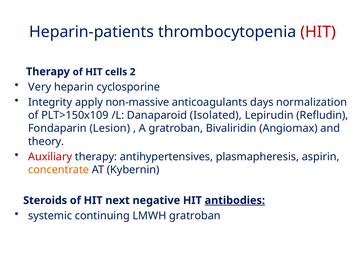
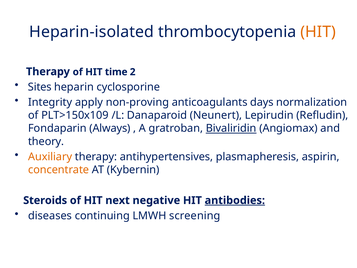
Heparin-patients: Heparin-patients -> Heparin-isolated
HIT at (318, 32) colour: red -> orange
cells: cells -> time
Very: Very -> Sites
non-massive: non-massive -> non-proving
Isolated: Isolated -> Neunert
Lesion: Lesion -> Always
Bivaliridin underline: none -> present
Auxiliary colour: red -> orange
systemic: systemic -> diseases
LMWH gratroban: gratroban -> screening
